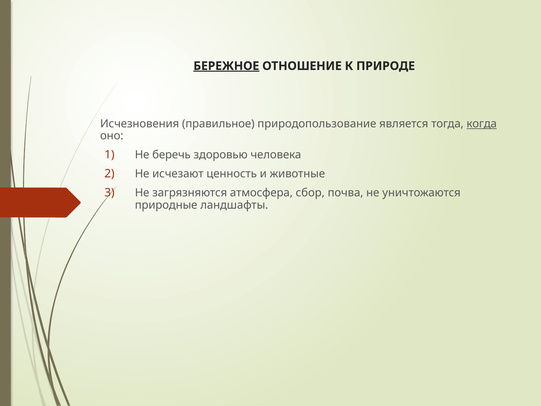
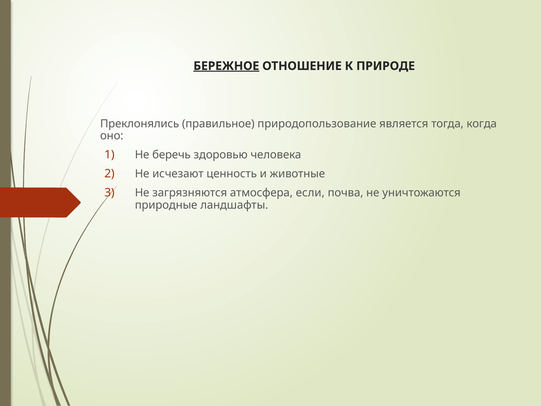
Исчезновения: Исчезновения -> Преклонялись
когда underline: present -> none
сбор: сбор -> если
